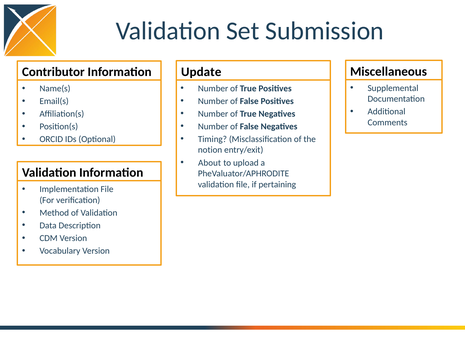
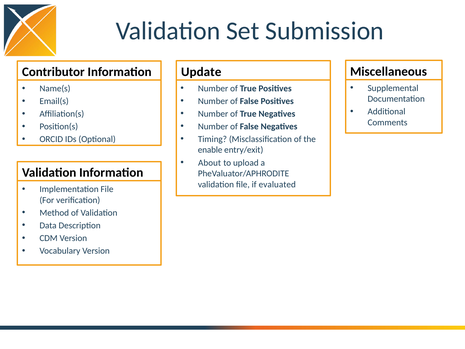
notion: notion -> enable
pertaining: pertaining -> evaluated
